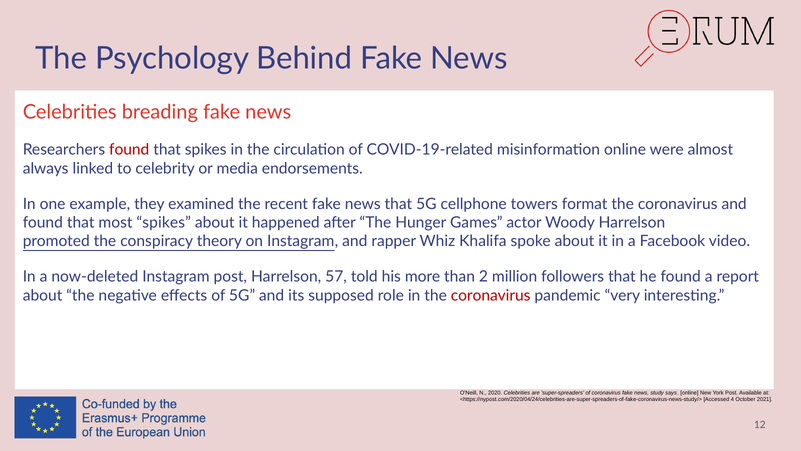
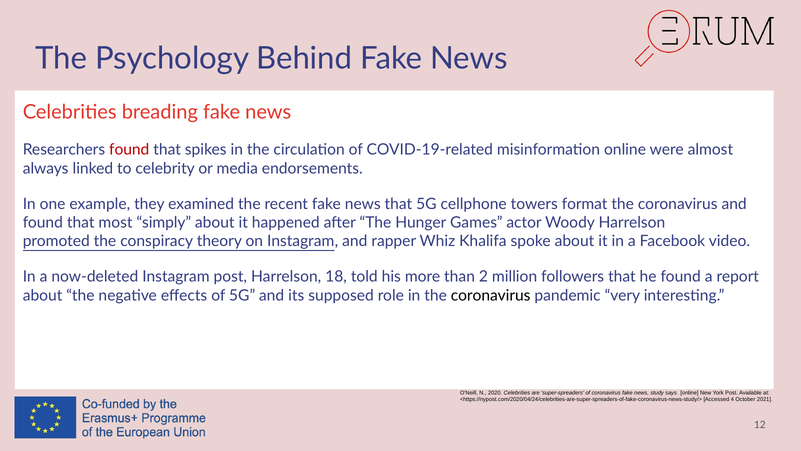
most spikes: spikes -> simply
57: 57 -> 18
coronavirus at (491, 295) colour: red -> black
